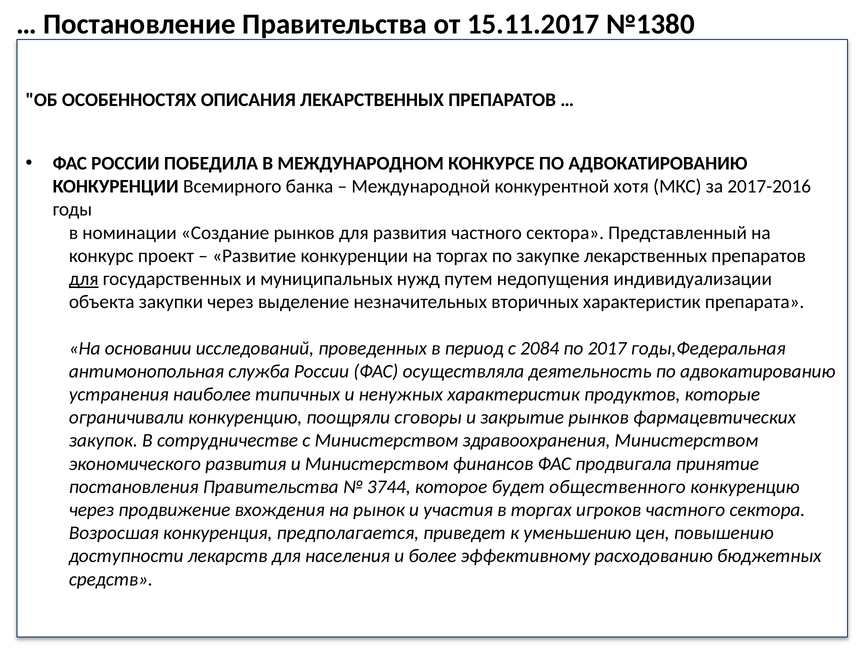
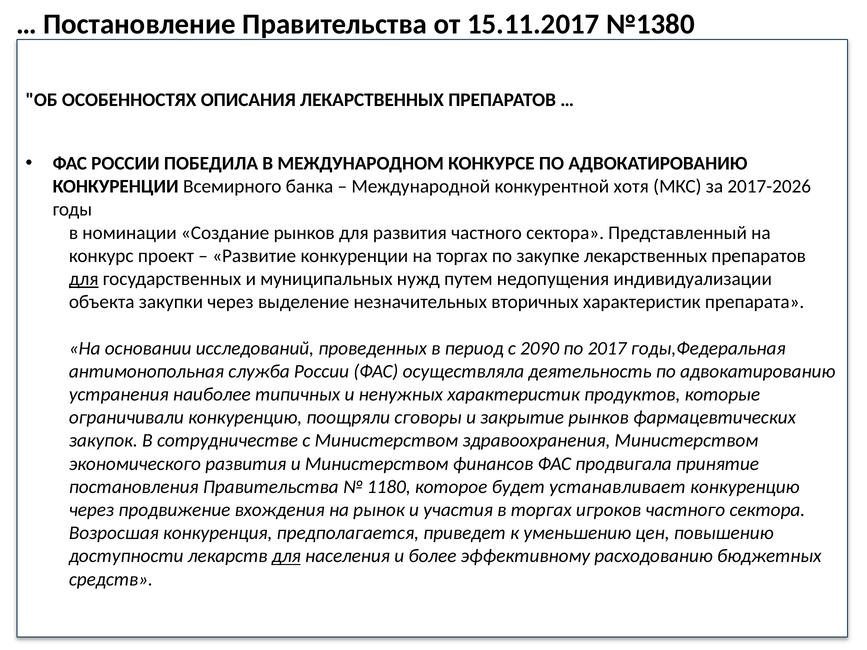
2017-2016: 2017-2016 -> 2017-2026
2084: 2084 -> 2090
3744: 3744 -> 1180
общественного: общественного -> устанавливает
для at (286, 556) underline: none -> present
